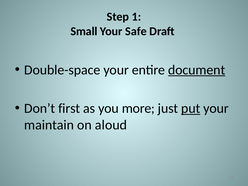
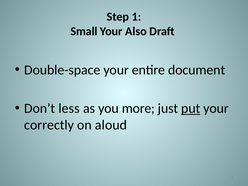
Safe: Safe -> Also
document underline: present -> none
first: first -> less
maintain: maintain -> correctly
